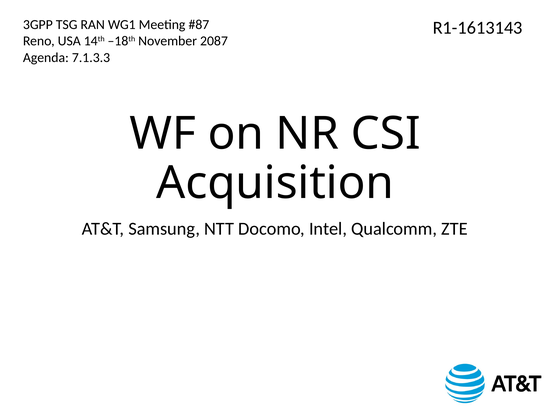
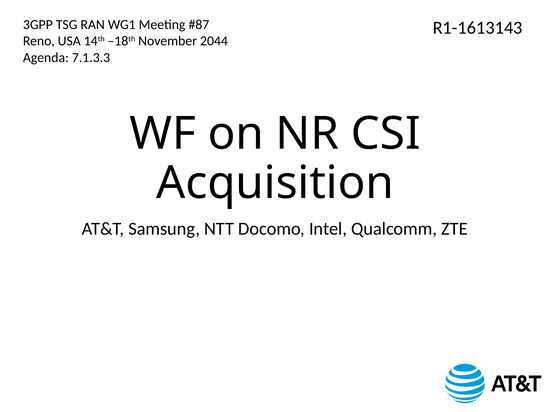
2087: 2087 -> 2044
